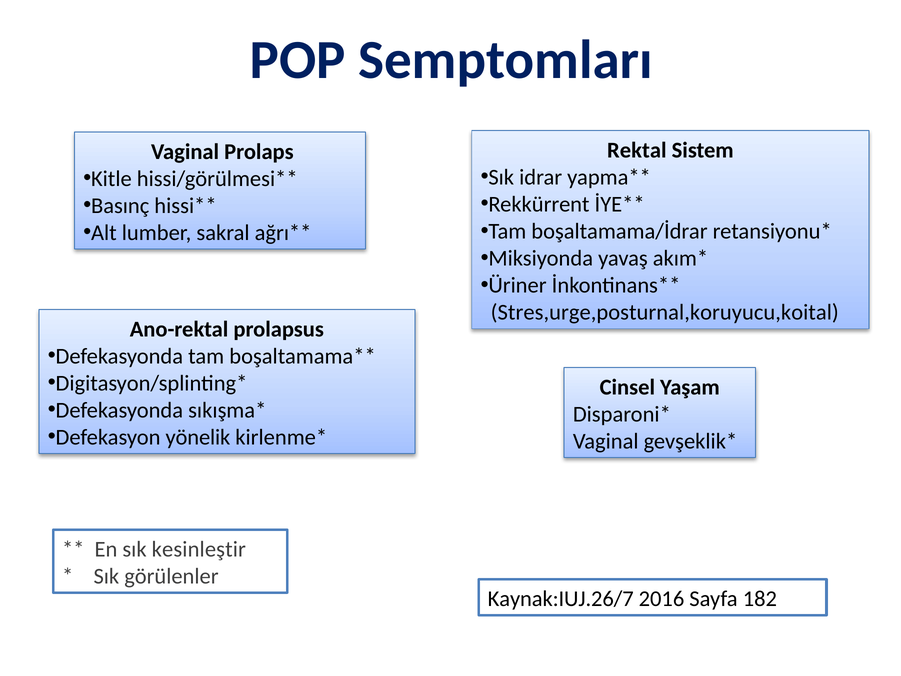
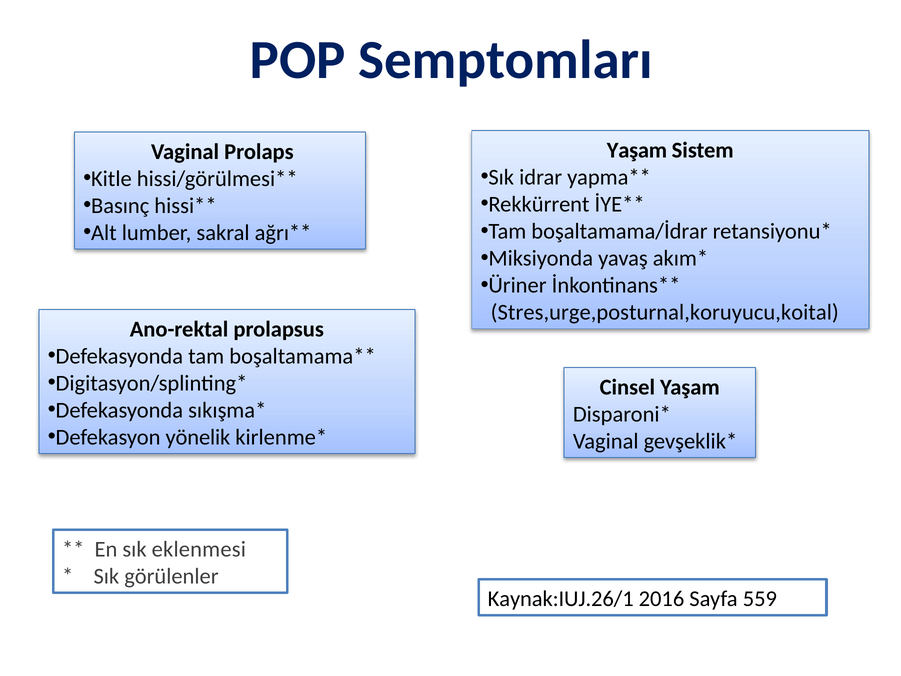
Rektal at (637, 150): Rektal -> Yaşam
kesinleştir: kesinleştir -> eklenmesi
Kaynak:IUJ.26/7: Kaynak:IUJ.26/7 -> Kaynak:IUJ.26/1
182: 182 -> 559
